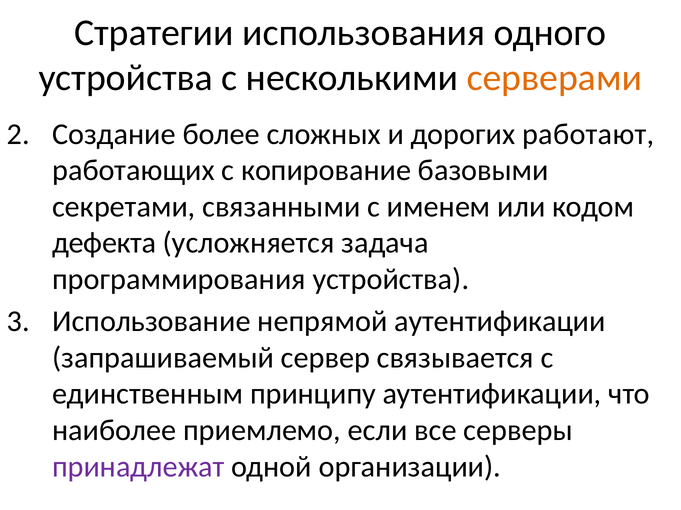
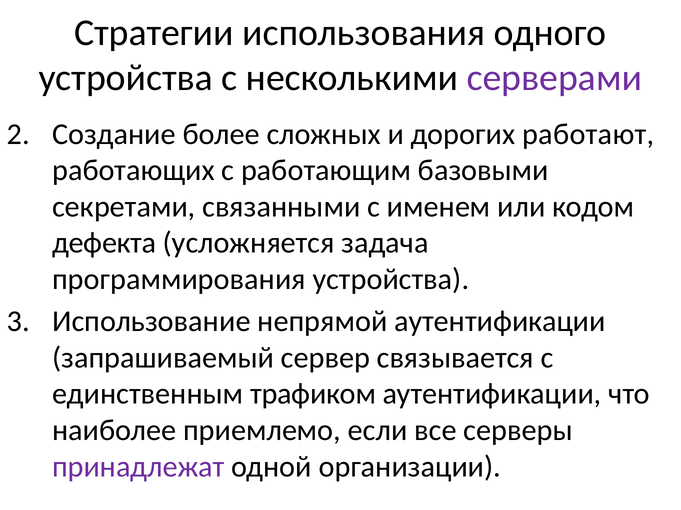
серверами colour: orange -> purple
копирование: копирование -> работающим
принципу: принципу -> трафиком
